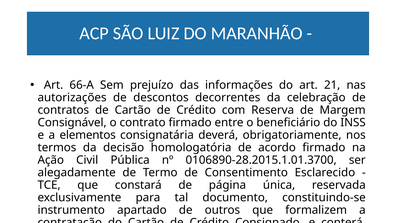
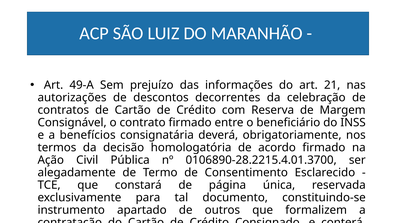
66-A: 66-A -> 49-A
elementos: elementos -> benefícios
0106890-28.2015.1.01.3700: 0106890-28.2015.1.01.3700 -> 0106890-28.2215.4.01.3700
